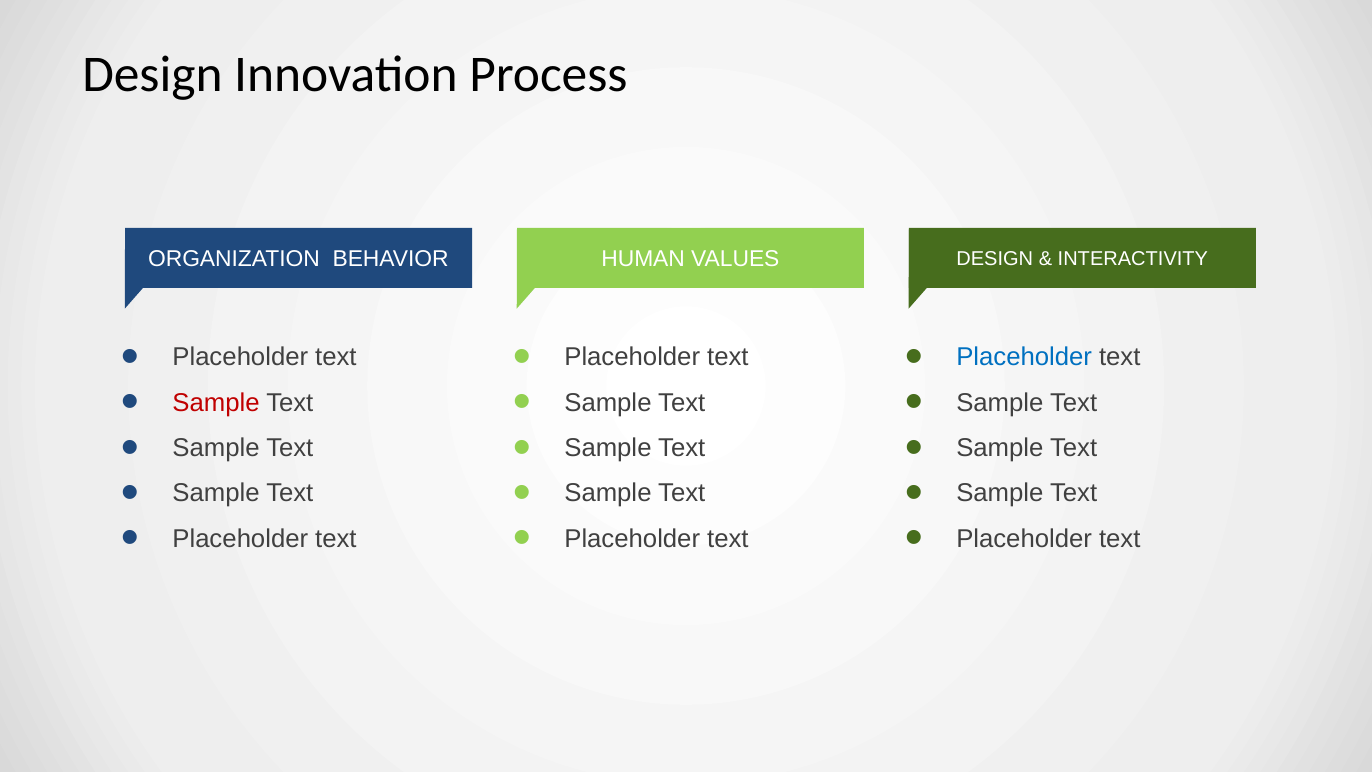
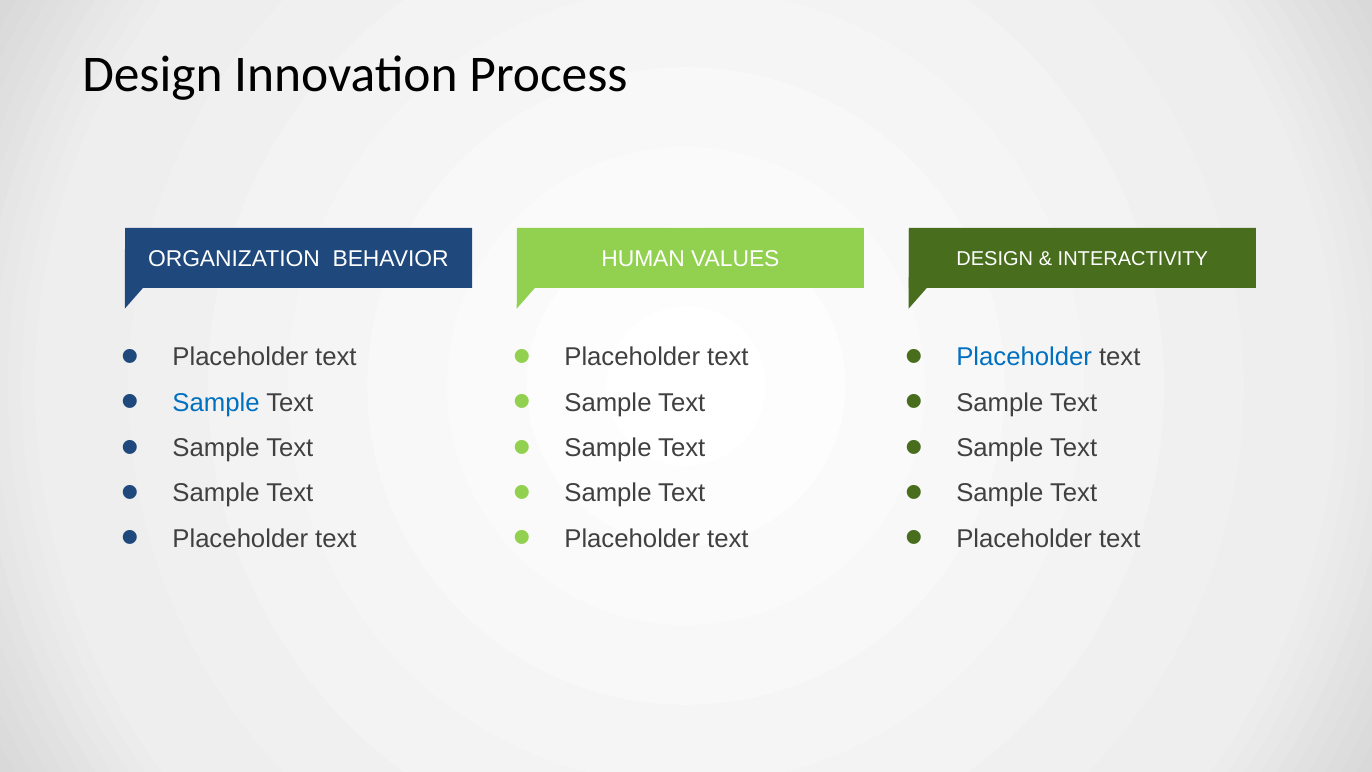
Sample at (216, 403) colour: red -> blue
